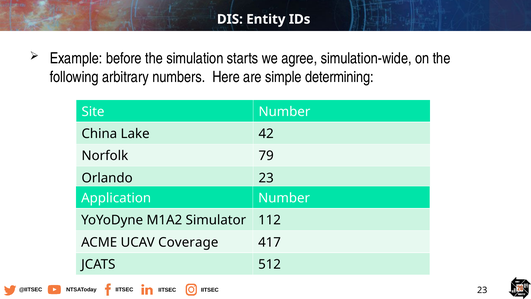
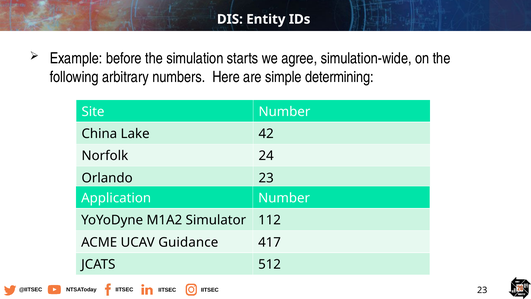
79: 79 -> 24
Coverage: Coverage -> Guidance
